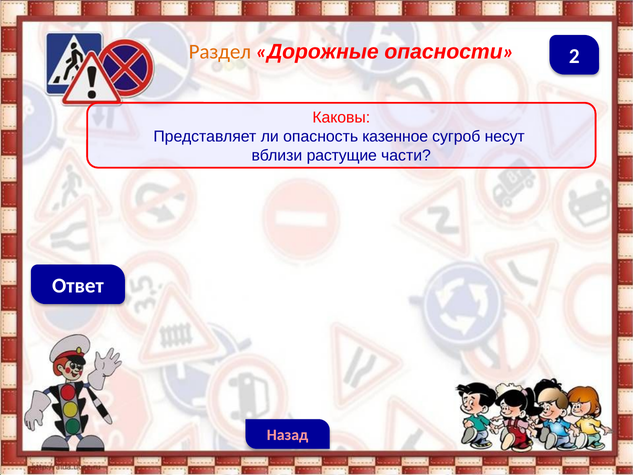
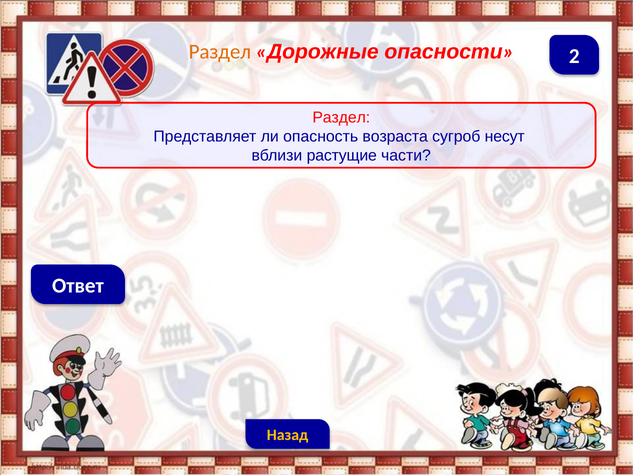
Каковы at (341, 117): Каковы -> Раздел
казенное: казенное -> возраста
Назад colour: pink -> yellow
